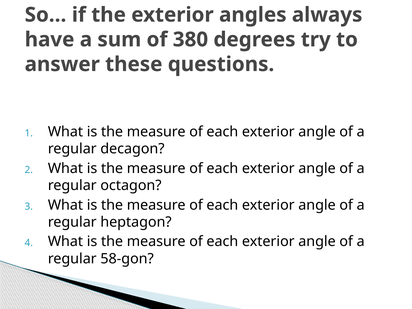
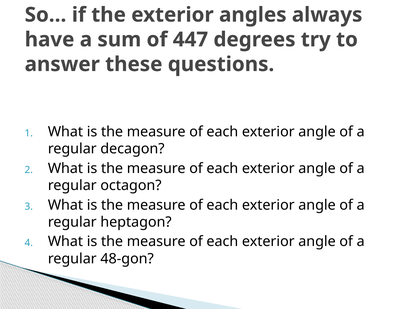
380: 380 -> 447
58-gon: 58-gon -> 48-gon
